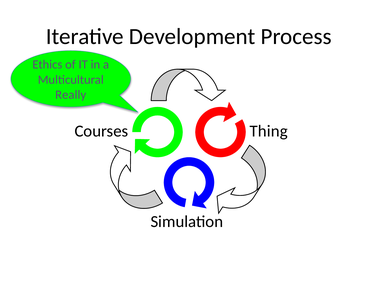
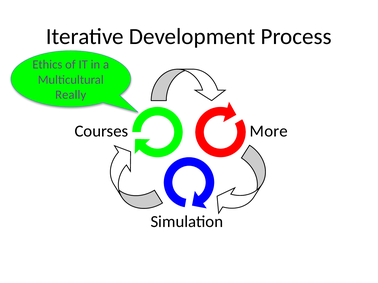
Thing: Thing -> More
